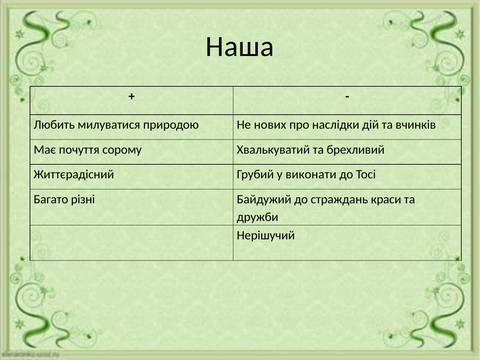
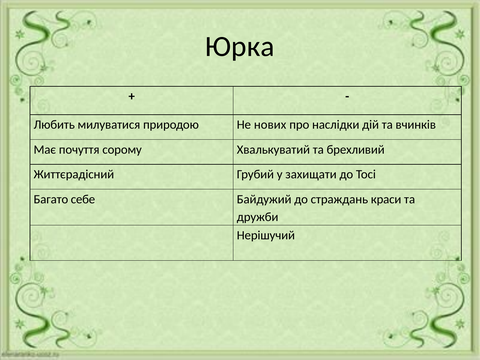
Наша: Наша -> Юрка
виконати: виконати -> захищати
різні: різні -> себе
